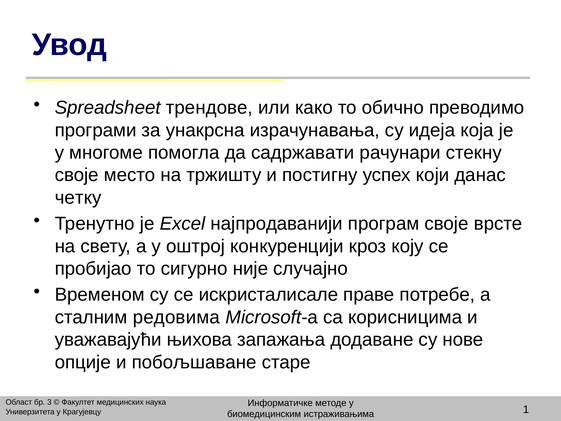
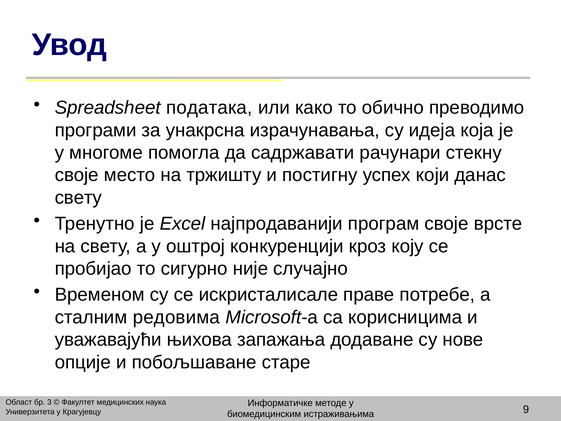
трендове: трендове -> података
четку at (78, 197): четку -> свету
1: 1 -> 9
